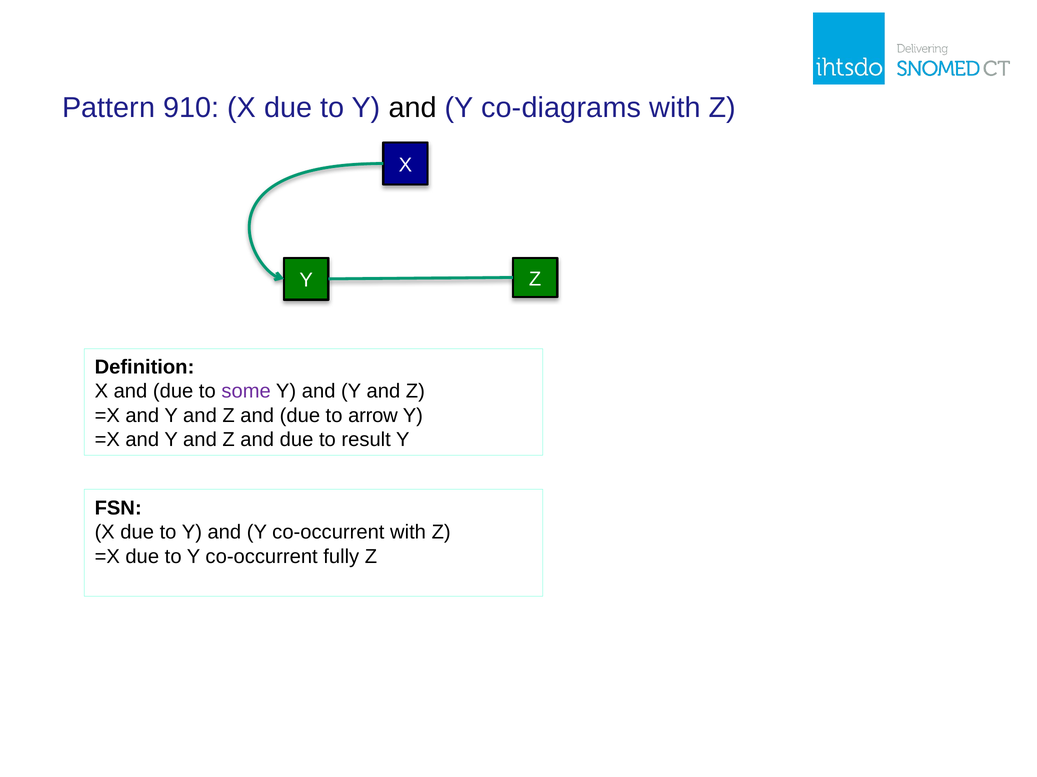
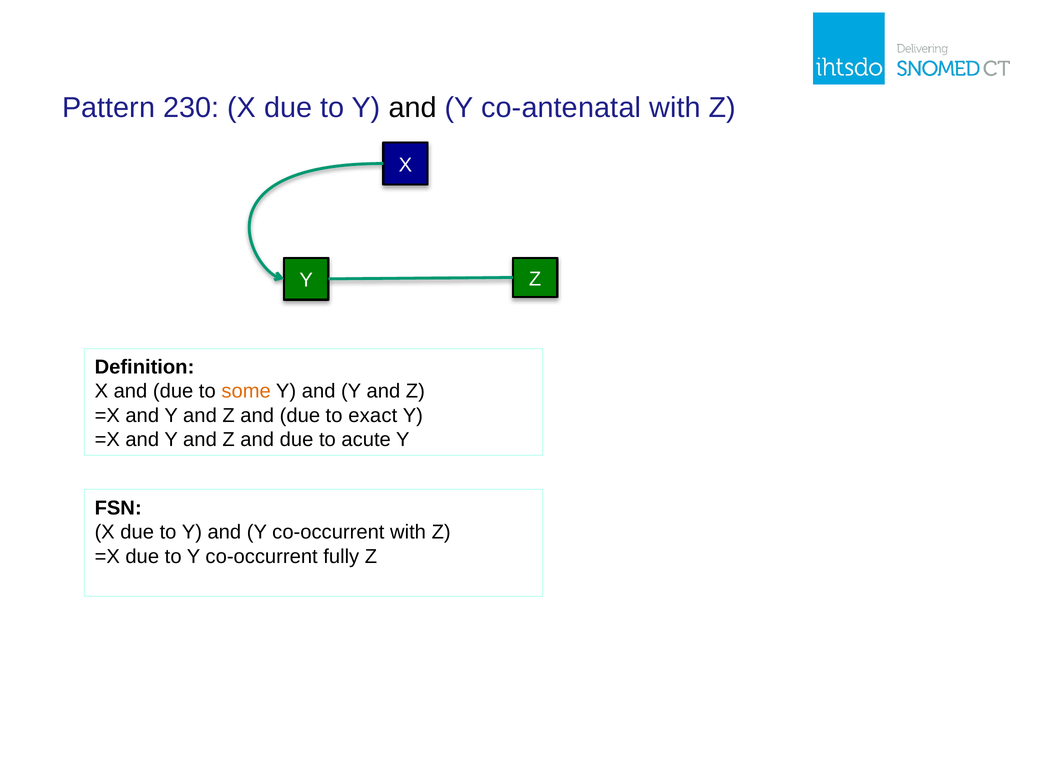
910: 910 -> 230
co-diagrams: co-diagrams -> co-antenatal
some colour: purple -> orange
arrow: arrow -> exact
result: result -> acute
